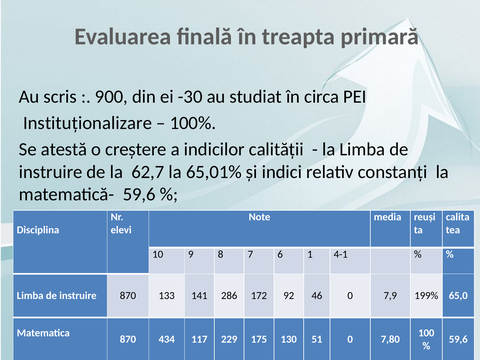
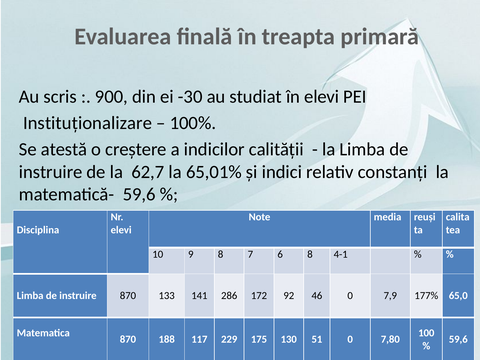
în circa: circa -> elevi
6 1: 1 -> 8
199%: 199% -> 177%
434: 434 -> 188
